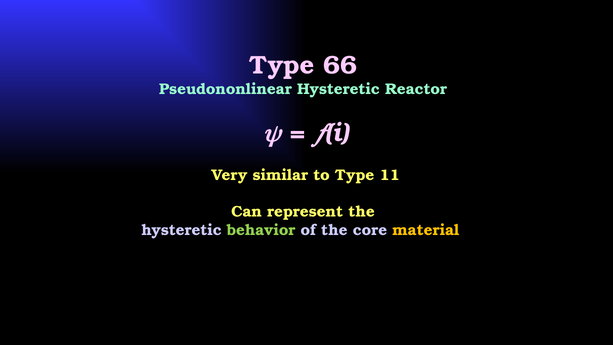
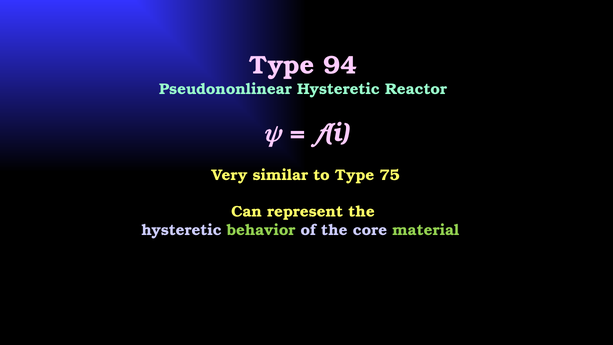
66: 66 -> 94
11: 11 -> 75
material colour: yellow -> light green
